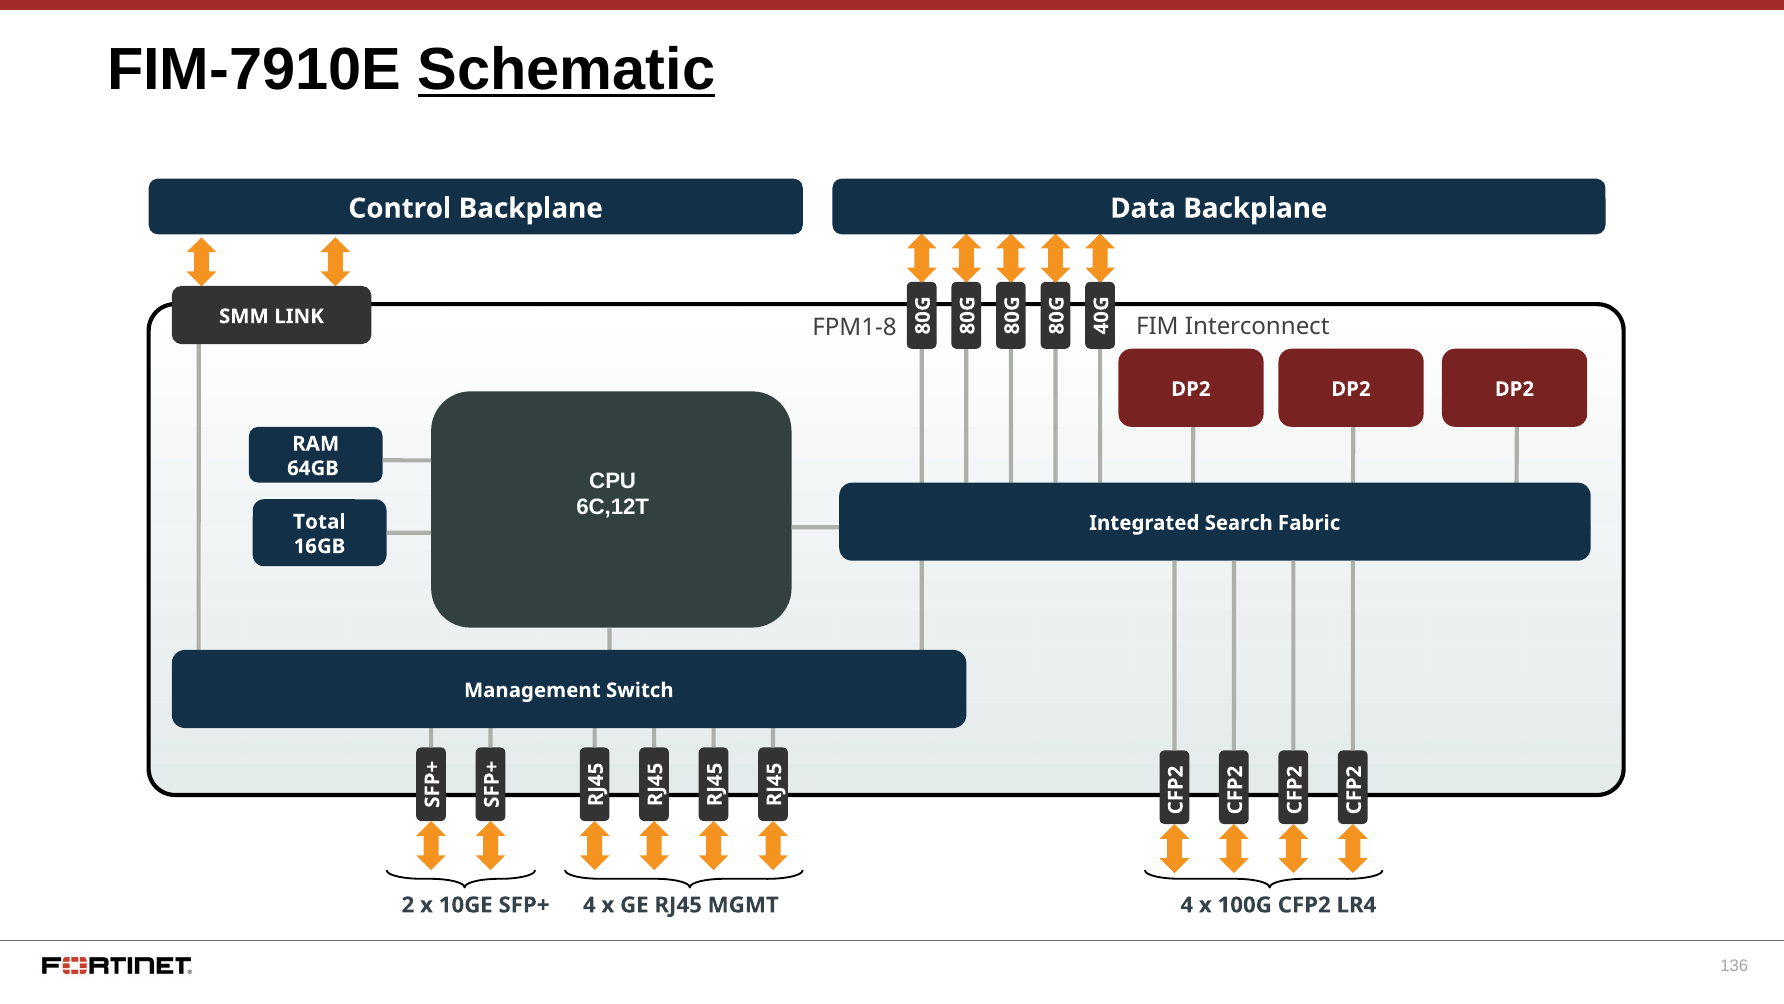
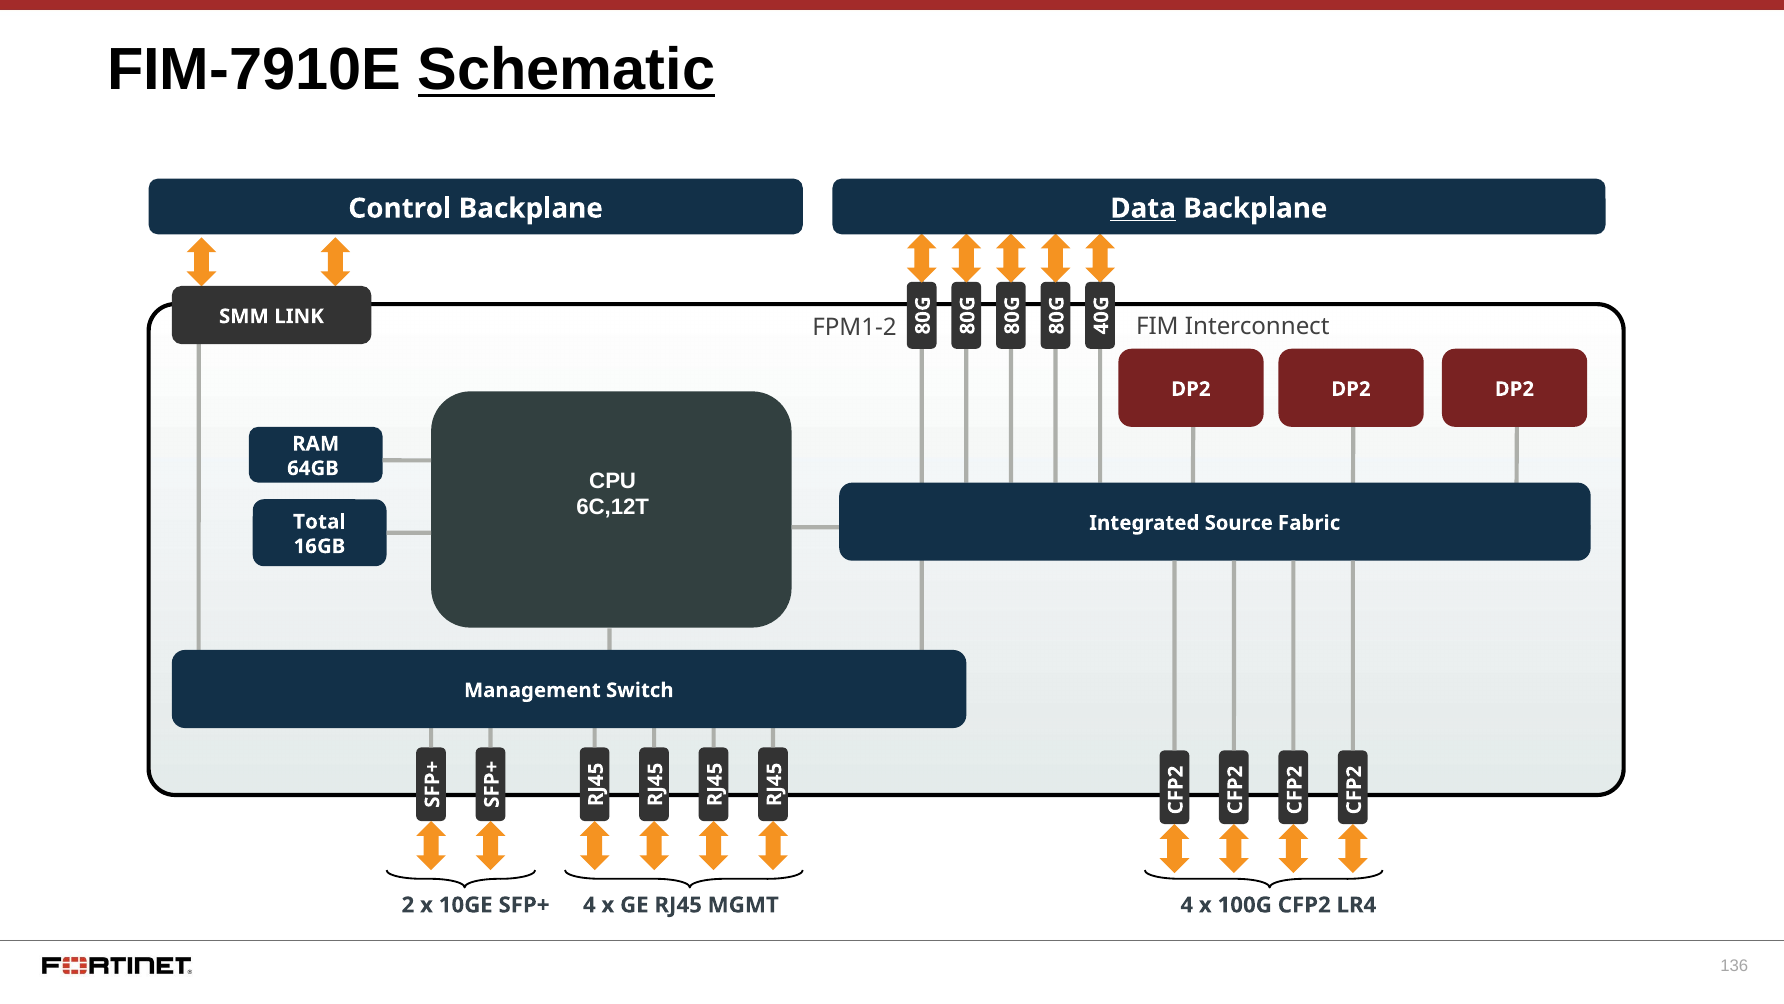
Data underline: none -> present
FPM1-8: FPM1-8 -> FPM1-2
Search: Search -> Source
